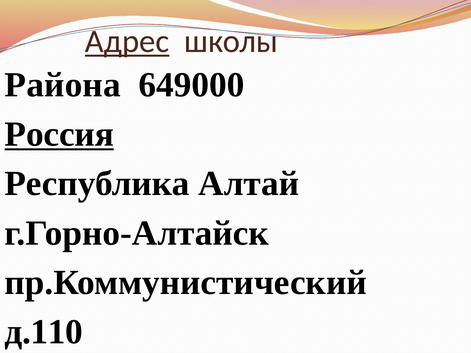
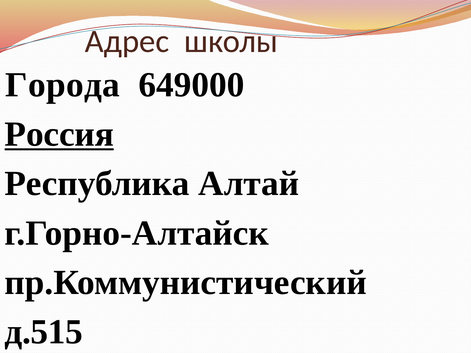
Адрес underline: present -> none
Района: Района -> Города
д.110: д.110 -> д.515
